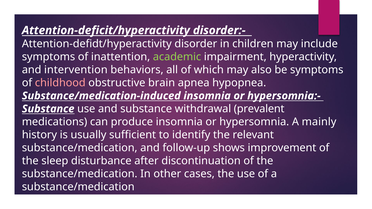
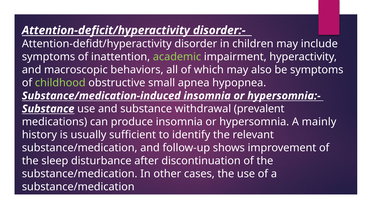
intervention: intervention -> macroscopic
childhood colour: pink -> light green
brain: brain -> small
